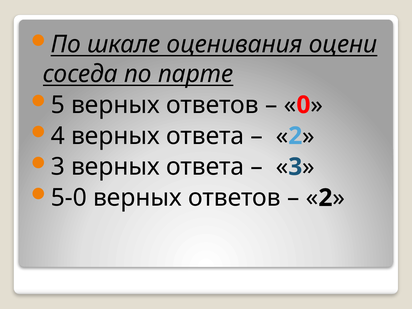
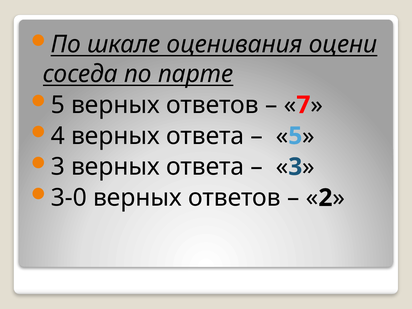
0: 0 -> 7
2 at (295, 136): 2 -> 5
5-0: 5-0 -> 3-0
